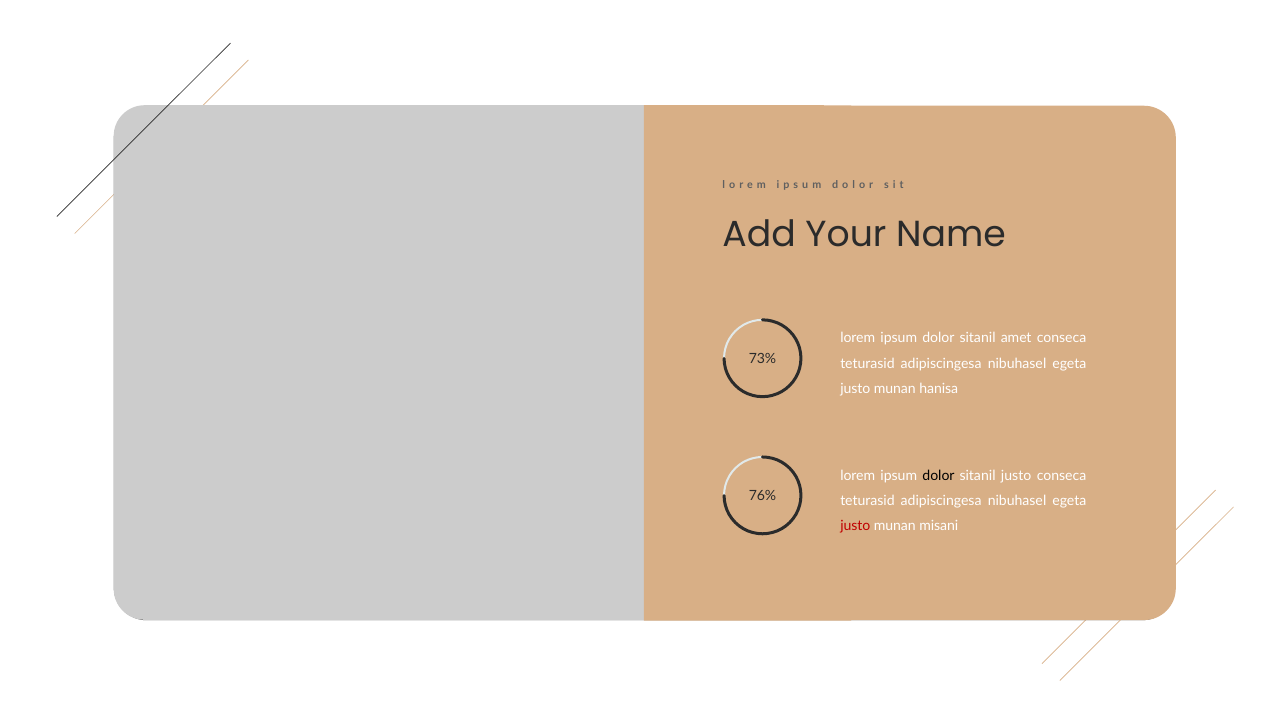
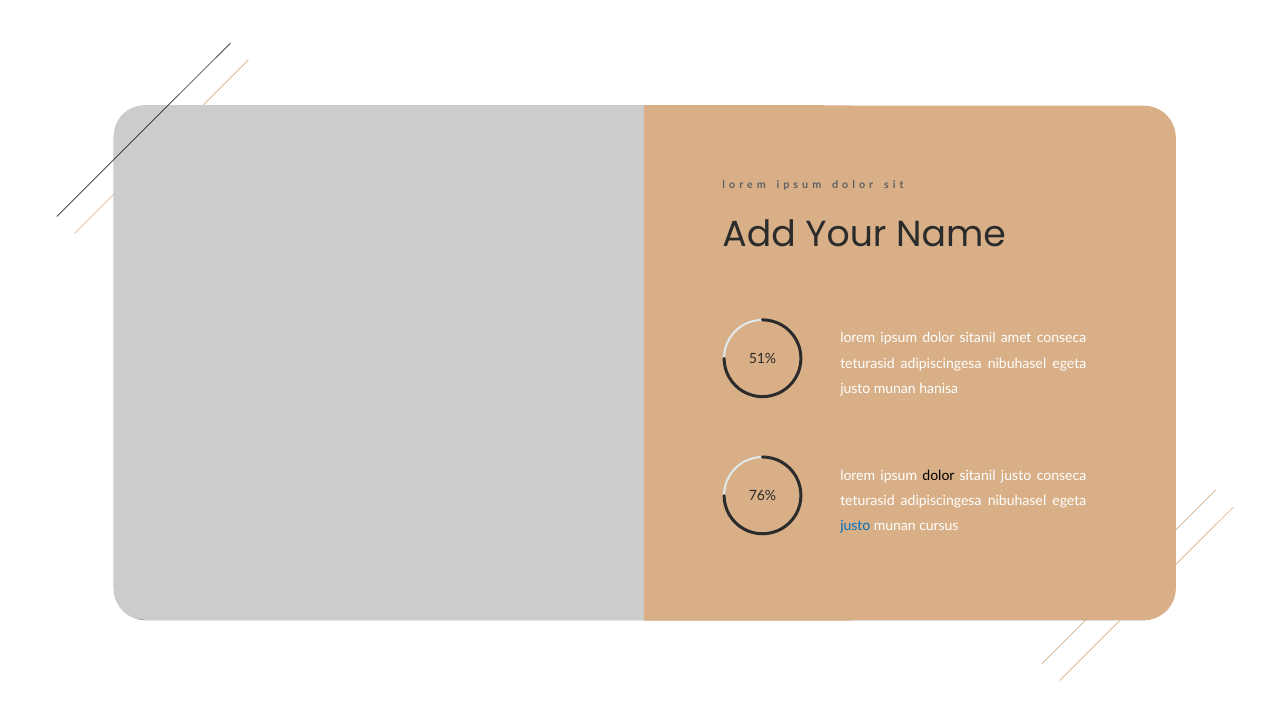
73%: 73% -> 51%
justo at (855, 526) colour: red -> blue
misani: misani -> cursus
